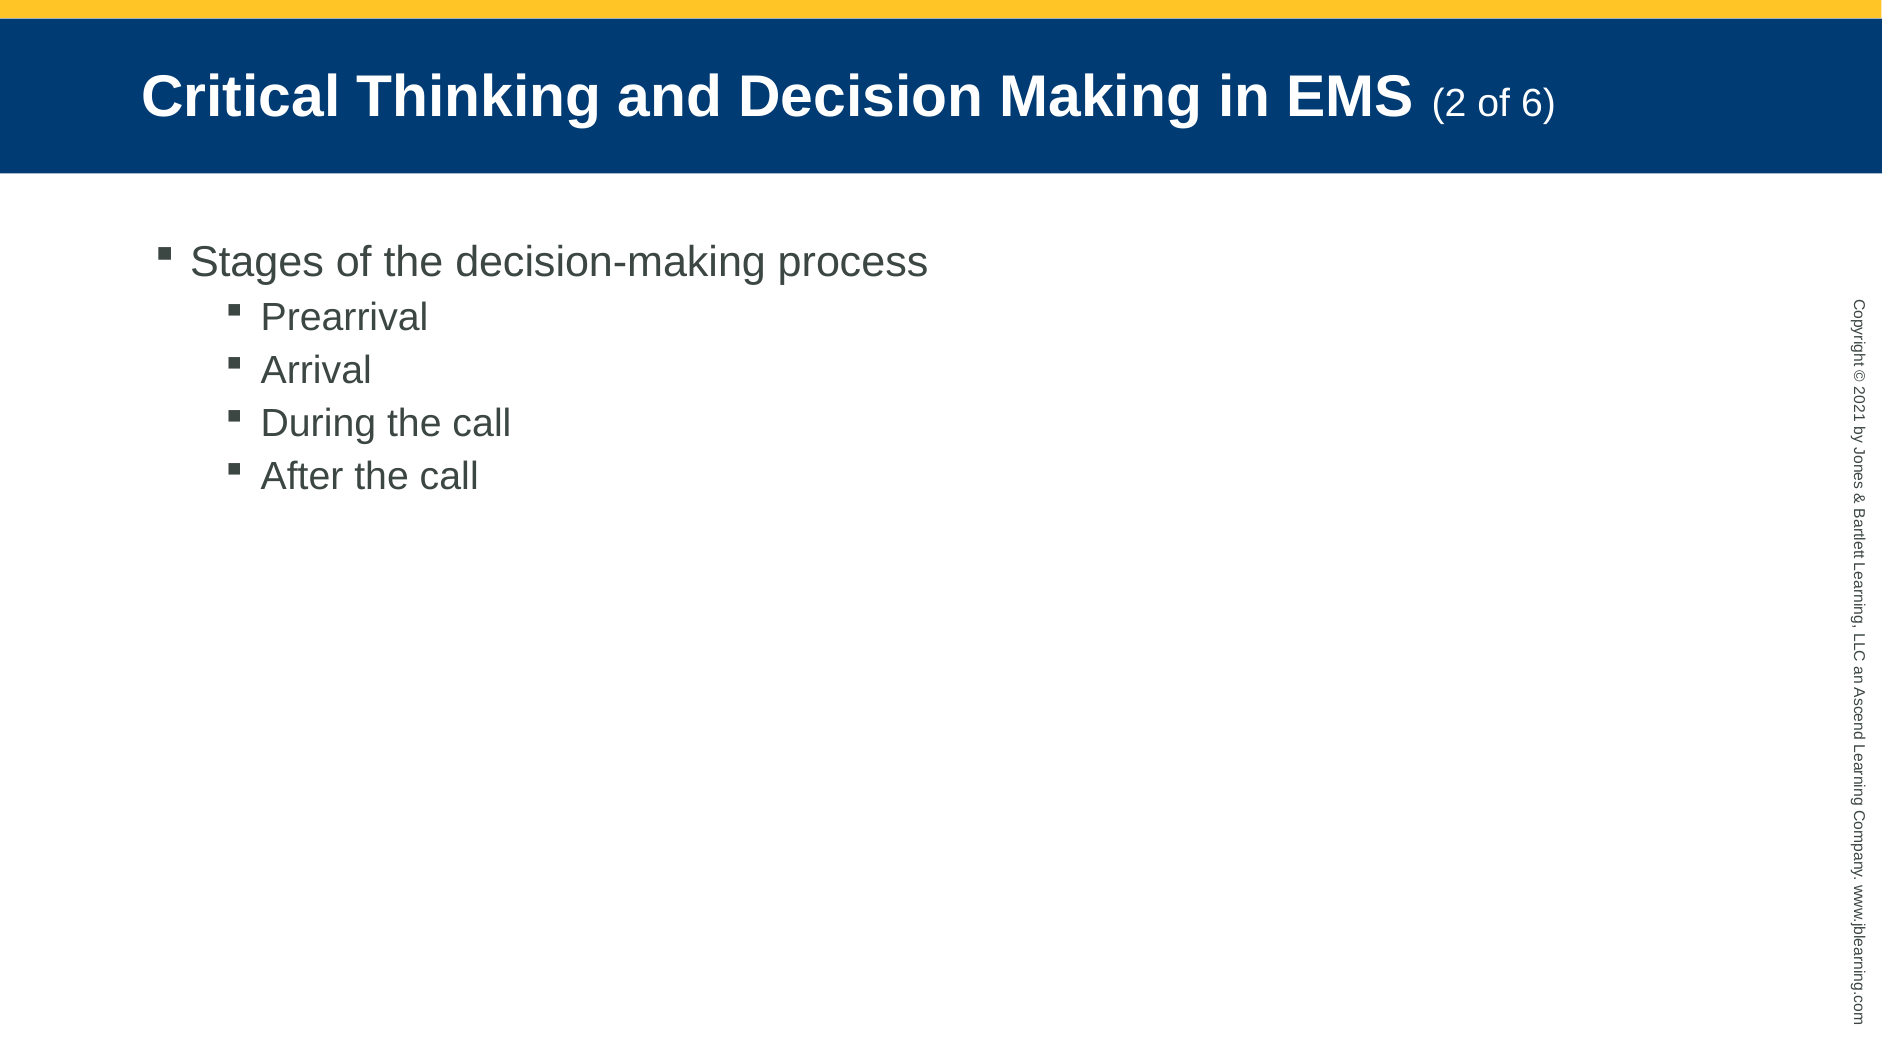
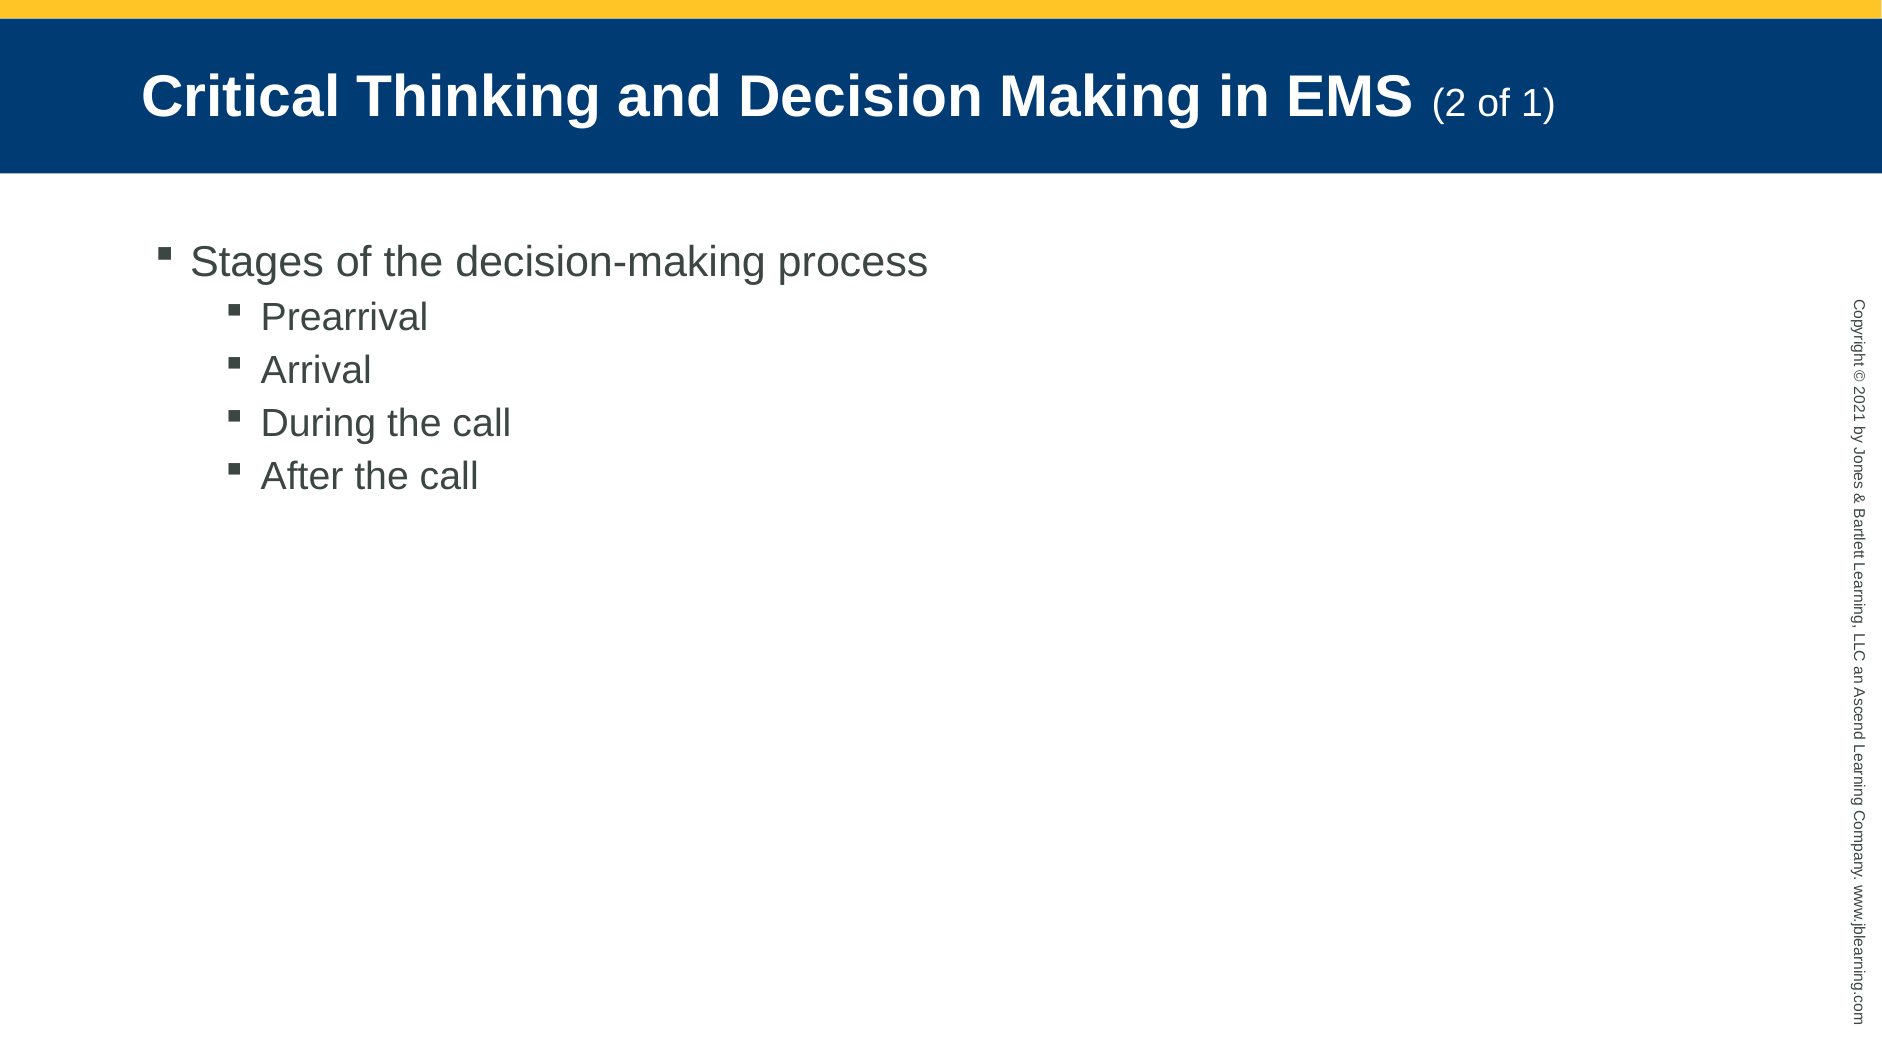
of 6: 6 -> 1
